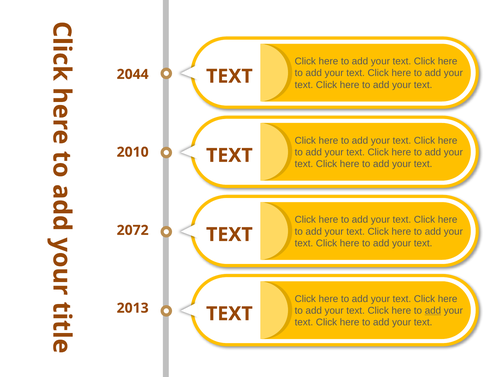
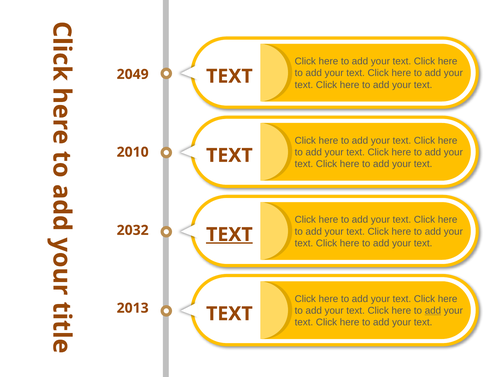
2044: 2044 -> 2049
2072: 2072 -> 2032
TEXT at (229, 235) underline: none -> present
